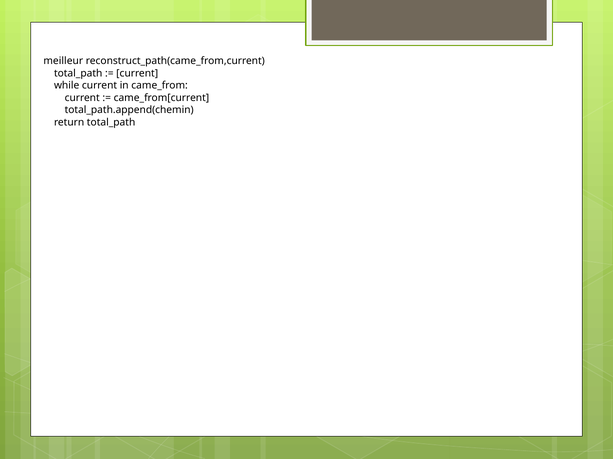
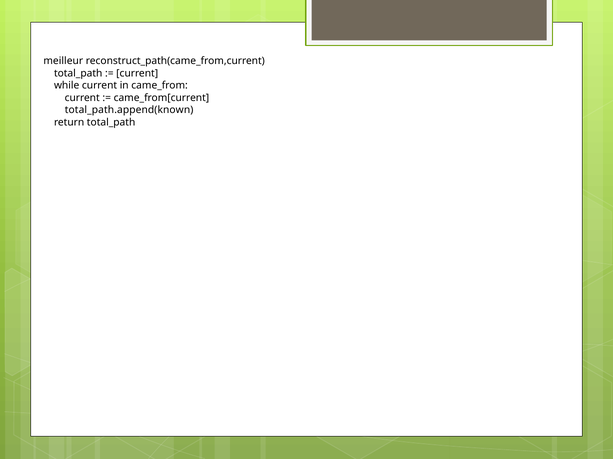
total_path.append(chemin: total_path.append(chemin -> total_path.append(known
